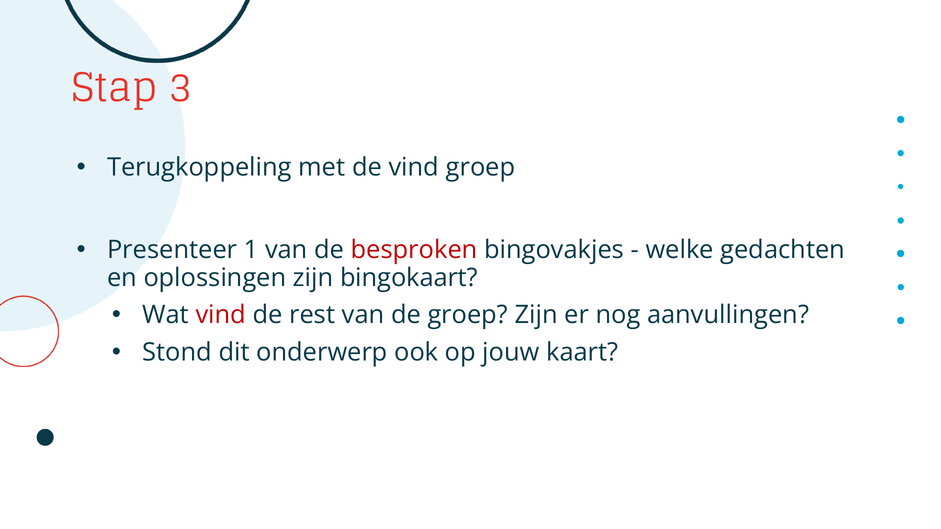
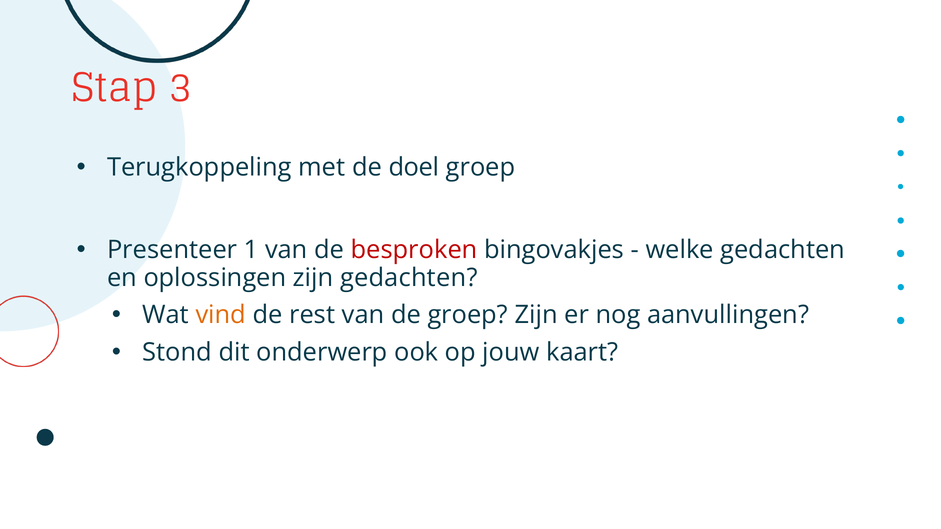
de vind: vind -> doel
zijn bingokaart: bingokaart -> gedachten
vind at (221, 315) colour: red -> orange
